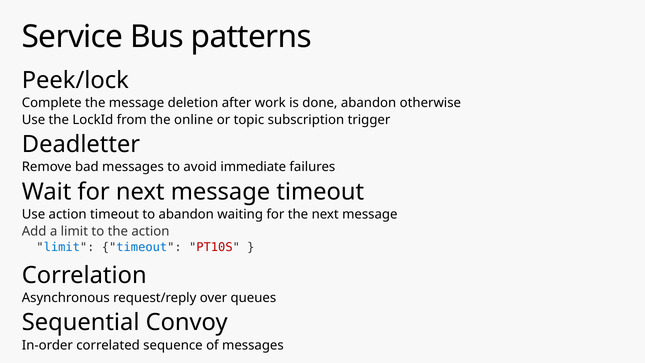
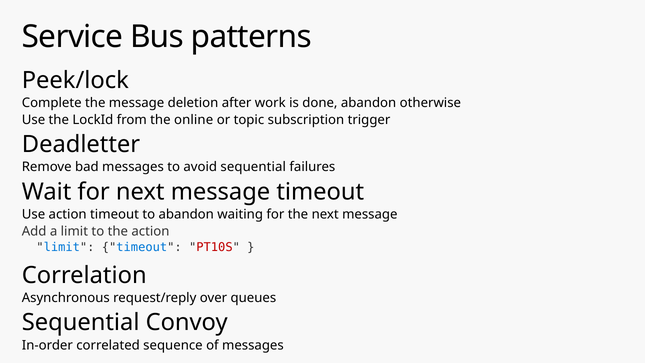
avoid immediate: immediate -> sequential
